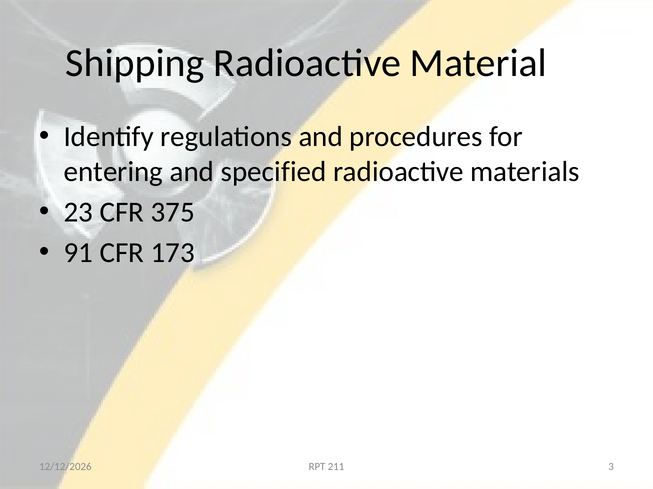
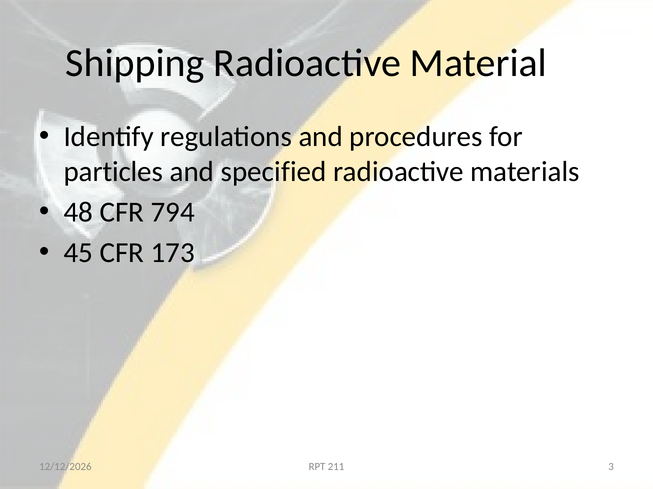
entering: entering -> particles
23: 23 -> 48
375: 375 -> 794
91: 91 -> 45
